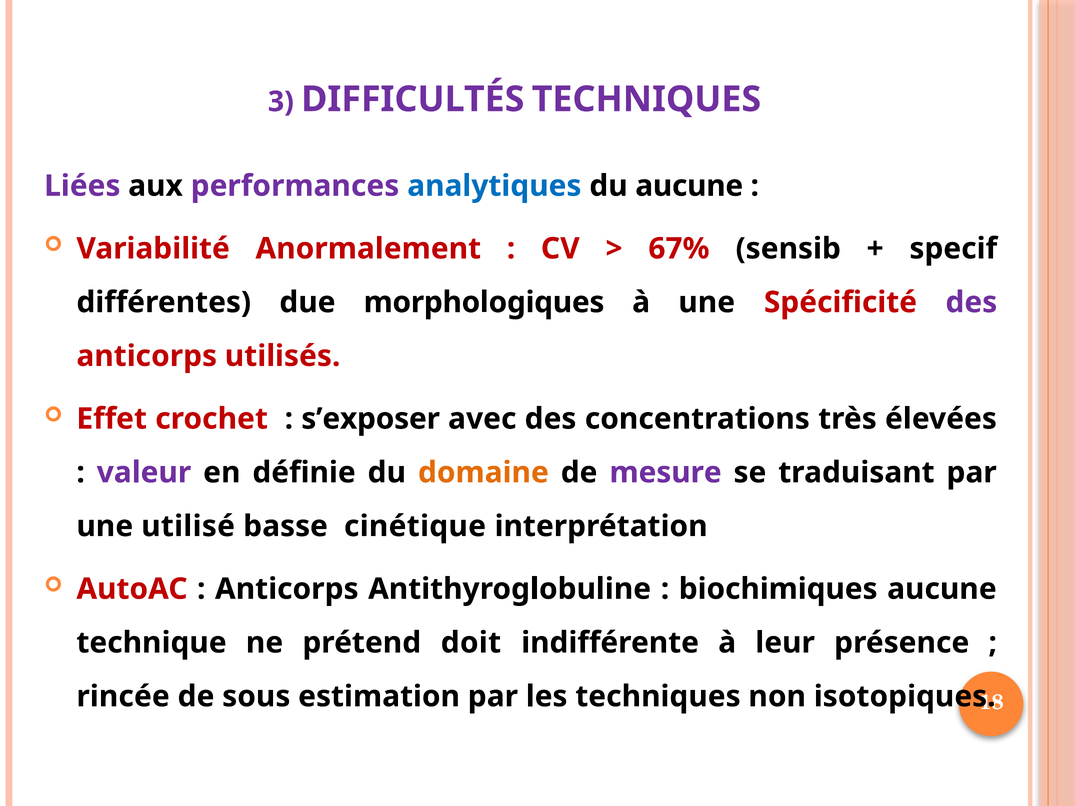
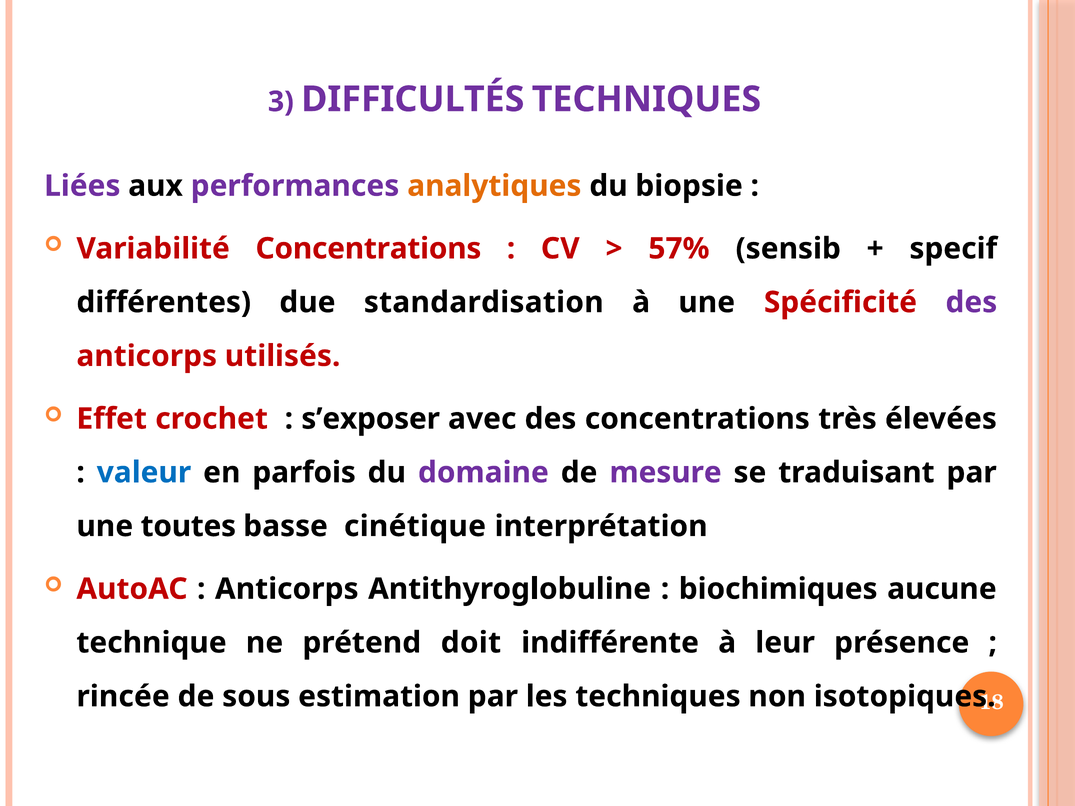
analytiques colour: blue -> orange
du aucune: aucune -> biopsie
Variabilité Anormalement: Anormalement -> Concentrations
67%: 67% -> 57%
morphologiques: morphologiques -> standardisation
valeur colour: purple -> blue
définie: définie -> parfois
domaine colour: orange -> purple
utilisé: utilisé -> toutes
